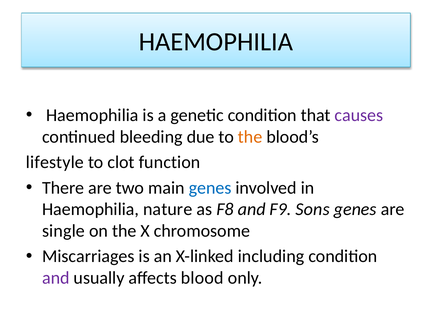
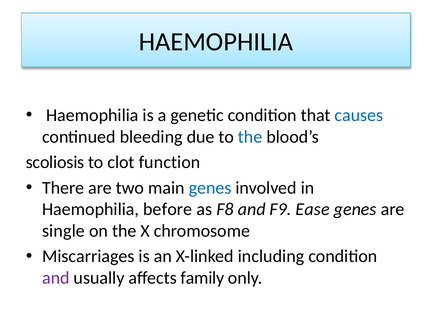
causes colour: purple -> blue
the at (250, 137) colour: orange -> blue
lifestyle: lifestyle -> scoliosis
nature: nature -> before
Sons: Sons -> Ease
blood: blood -> family
